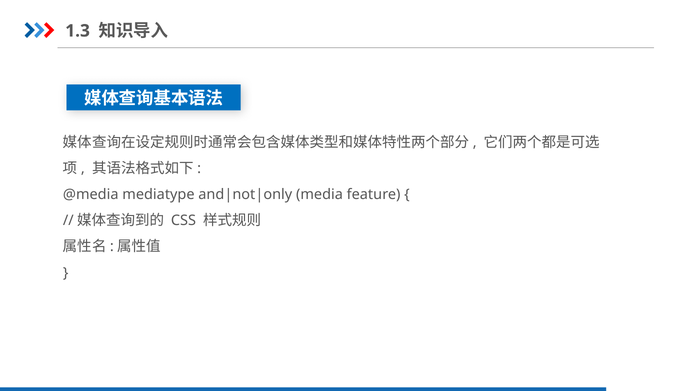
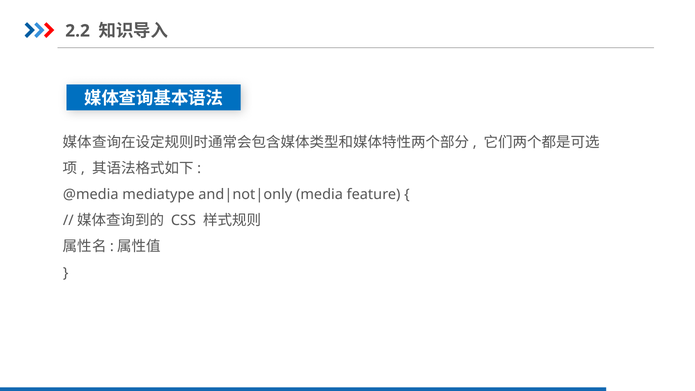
1.3: 1.3 -> 2.2
